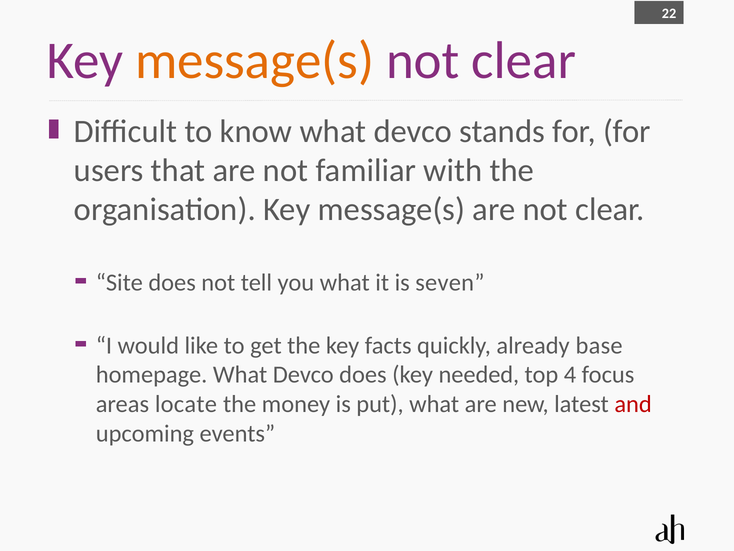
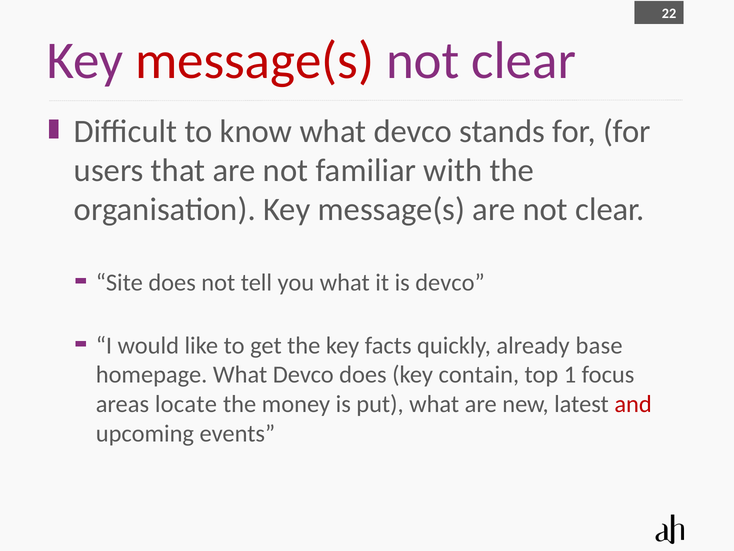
message(s at (255, 61) colour: orange -> red
is seven: seven -> devco
needed: needed -> contain
4: 4 -> 1
